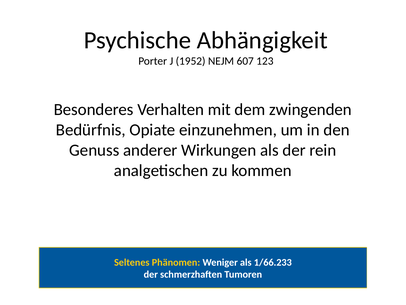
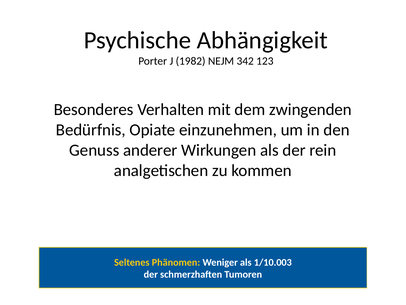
1952: 1952 -> 1982
607: 607 -> 342
1/66.233: 1/66.233 -> 1/10.003
